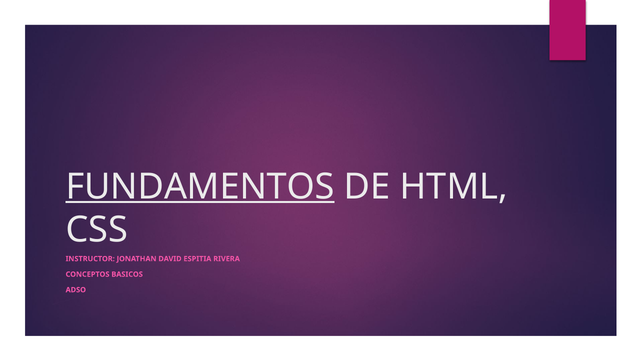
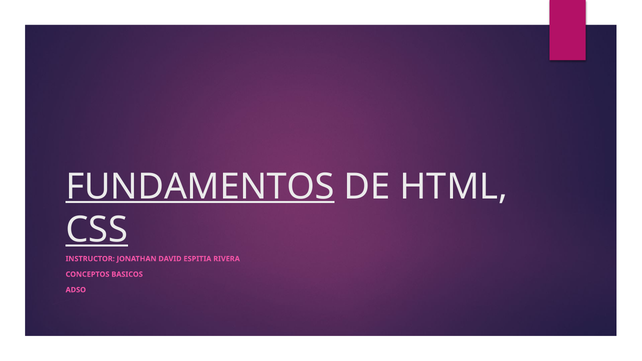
CSS underline: none -> present
